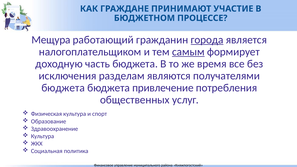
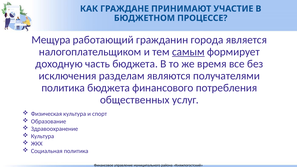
города underline: present -> none
бюджета at (63, 88): бюджета -> политика
привлечение: привлечение -> финансового
